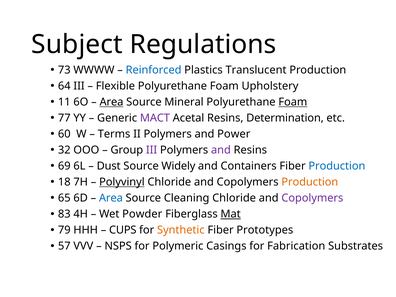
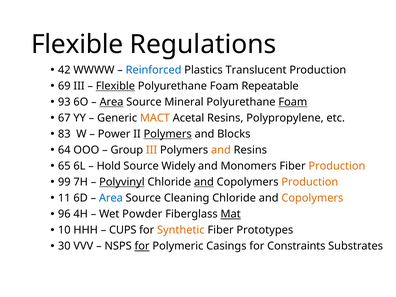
Subject at (77, 44): Subject -> Flexible
73: 73 -> 42
64: 64 -> 69
Flexible at (115, 86) underline: none -> present
Upholstery: Upholstery -> Repeatable
11: 11 -> 93
77: 77 -> 67
MACT colour: purple -> orange
Determination: Determination -> Polypropylene
60: 60 -> 83
Terms: Terms -> Power
Polymers at (168, 134) underline: none -> present
Power: Power -> Blocks
32: 32 -> 64
III at (152, 150) colour: purple -> orange
and at (221, 150) colour: purple -> orange
69: 69 -> 65
Dust: Dust -> Hold
Containers: Containers -> Monomers
Production at (337, 166) colour: blue -> orange
18: 18 -> 99
and at (204, 182) underline: none -> present
65: 65 -> 11
Copolymers at (312, 198) colour: purple -> orange
83: 83 -> 96
79: 79 -> 10
57: 57 -> 30
for at (142, 246) underline: none -> present
Fabrication: Fabrication -> Constraints
